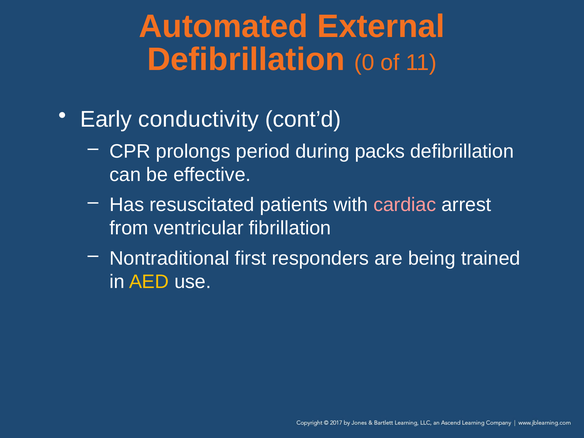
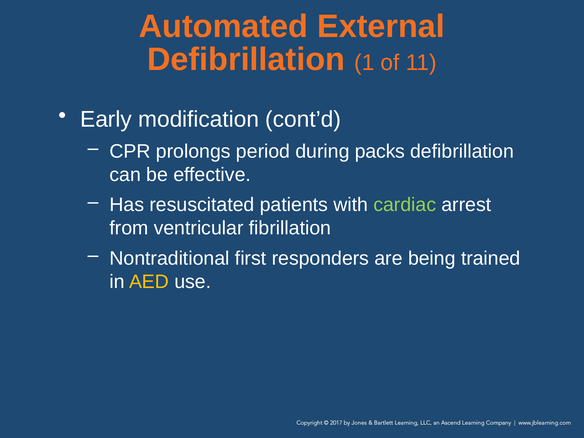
0: 0 -> 1
conductivity: conductivity -> modification
cardiac colour: pink -> light green
